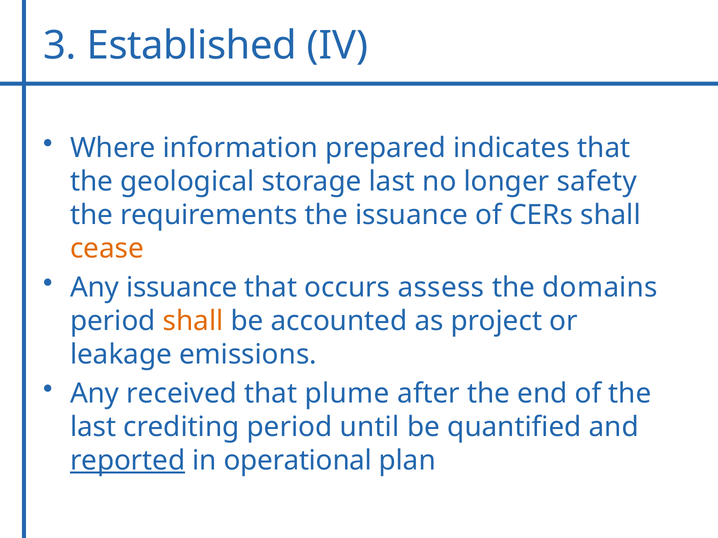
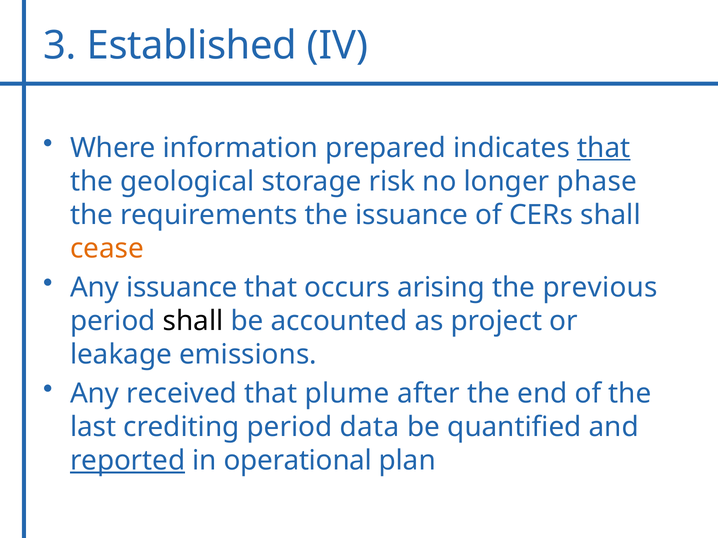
that at (604, 148) underline: none -> present
storage last: last -> risk
safety: safety -> phase
assess: assess -> arising
domains: domains -> previous
shall at (193, 321) colour: orange -> black
until: until -> data
